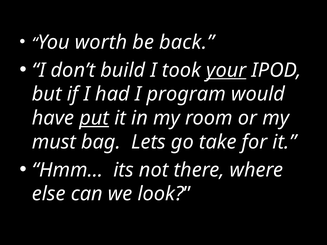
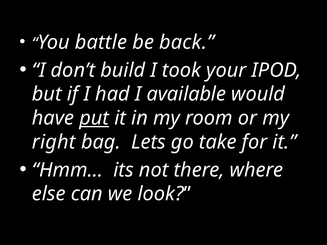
worth: worth -> battle
your underline: present -> none
program: program -> available
must: must -> right
